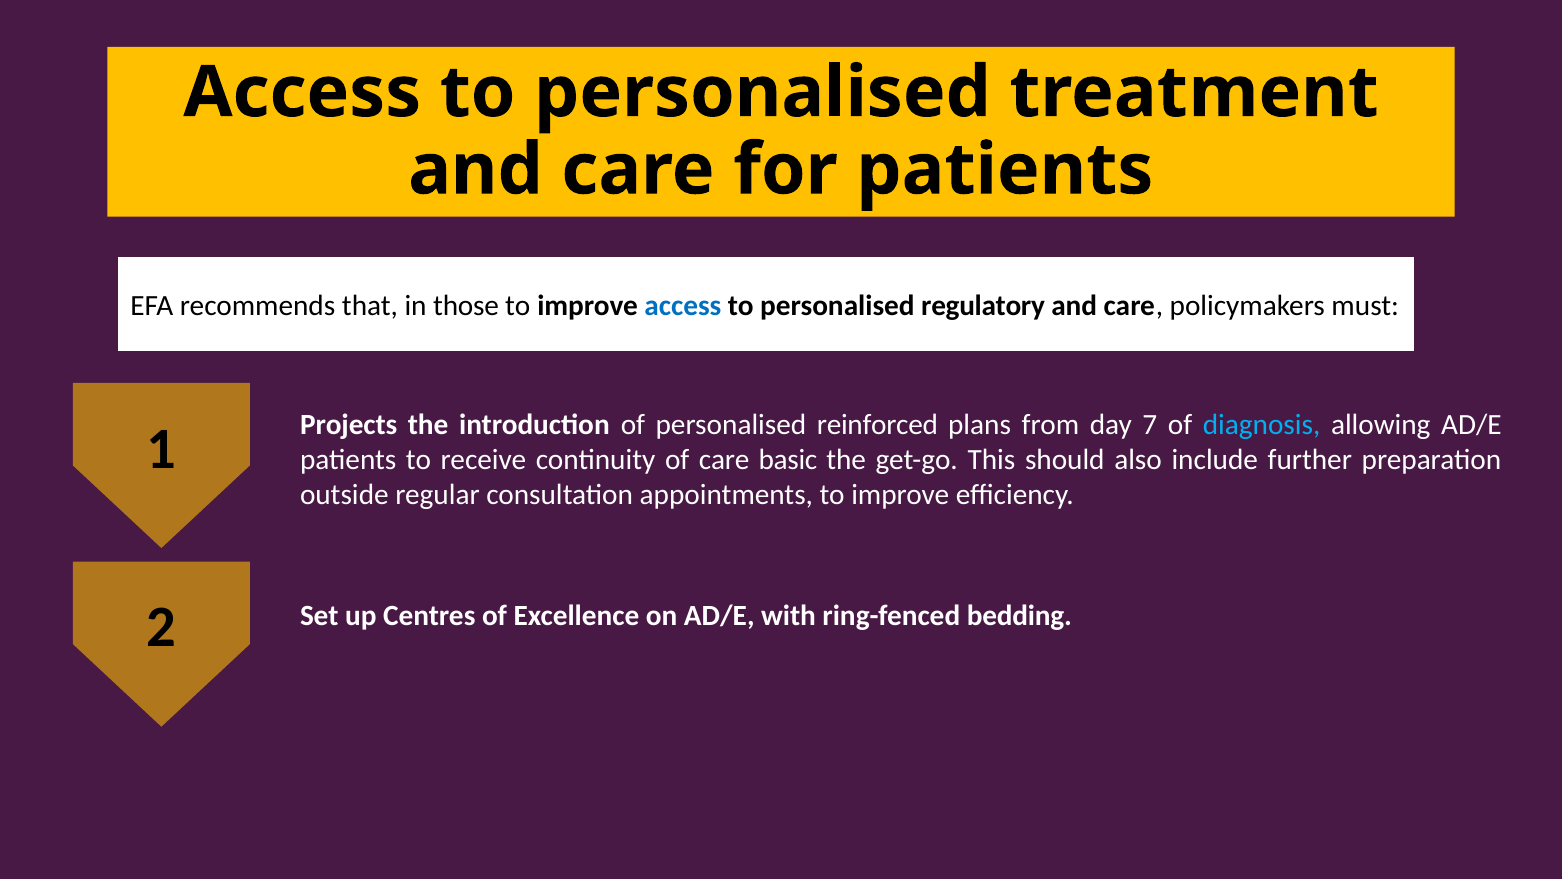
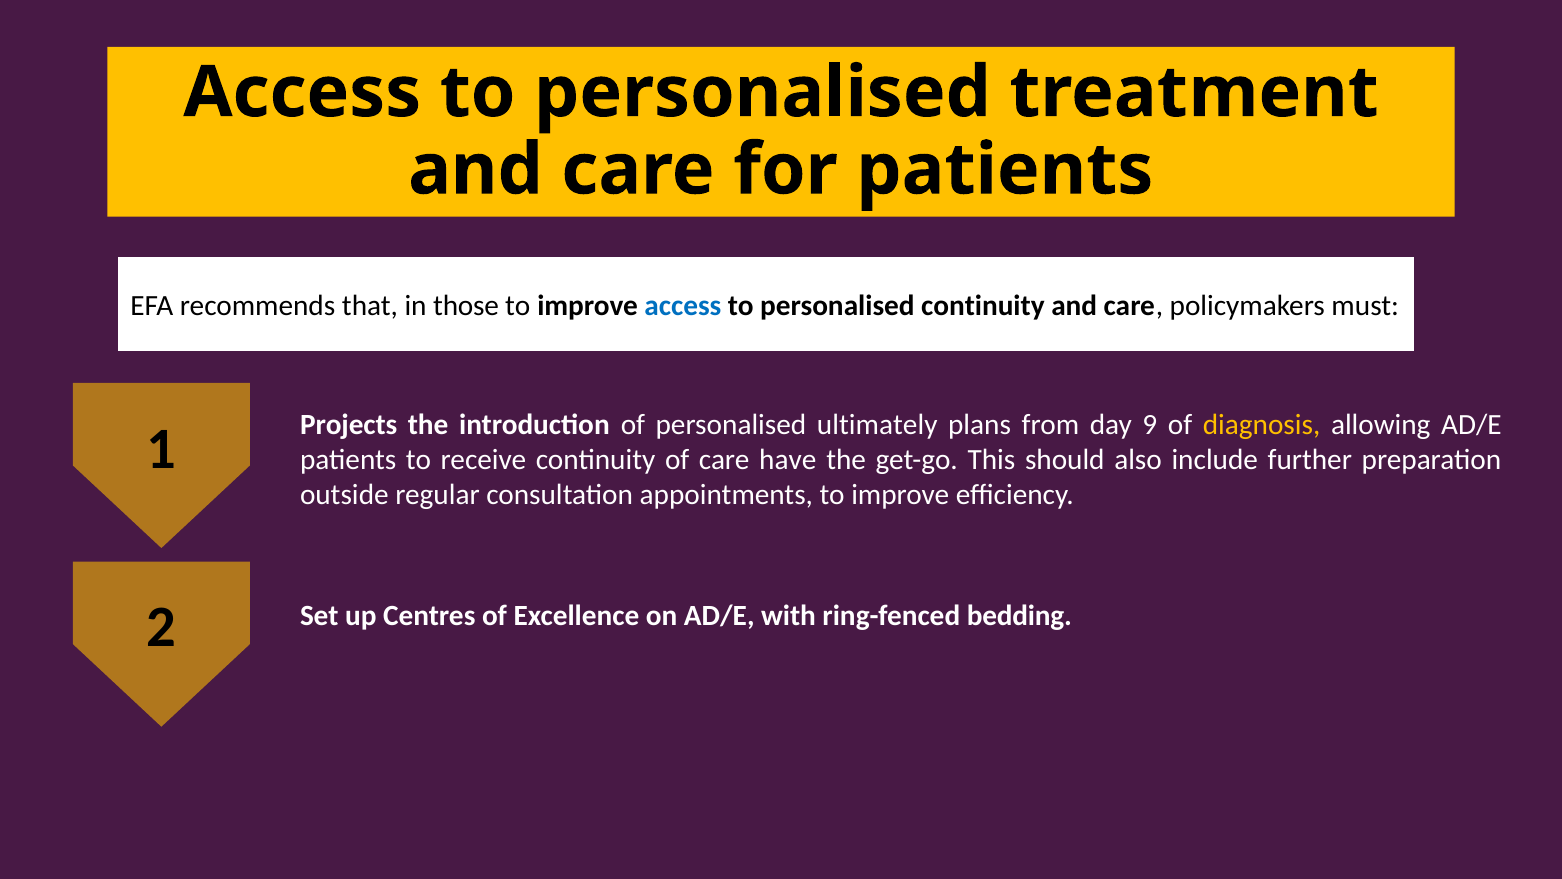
personalised regulatory: regulatory -> continuity
reinforced: reinforced -> ultimately
7: 7 -> 9
diagnosis colour: light blue -> yellow
basic: basic -> have
